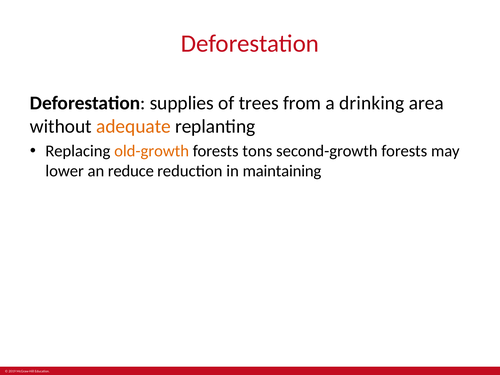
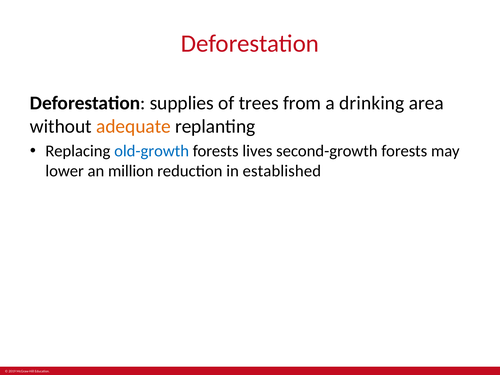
old-growth colour: orange -> blue
tons: tons -> lives
reduce: reduce -> million
maintaining: maintaining -> established
